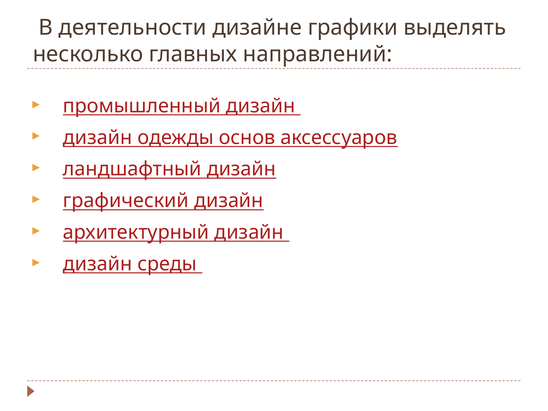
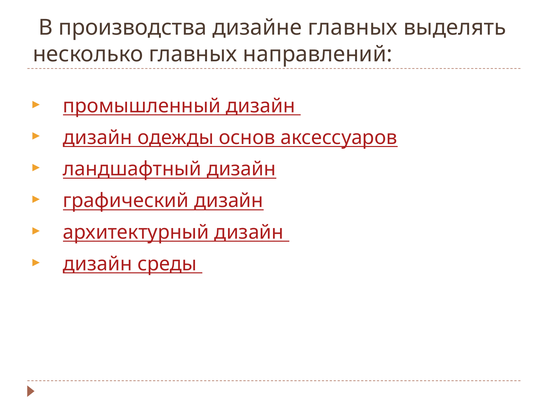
деятельности: деятельности -> производства
дизайне графики: графики -> главных
